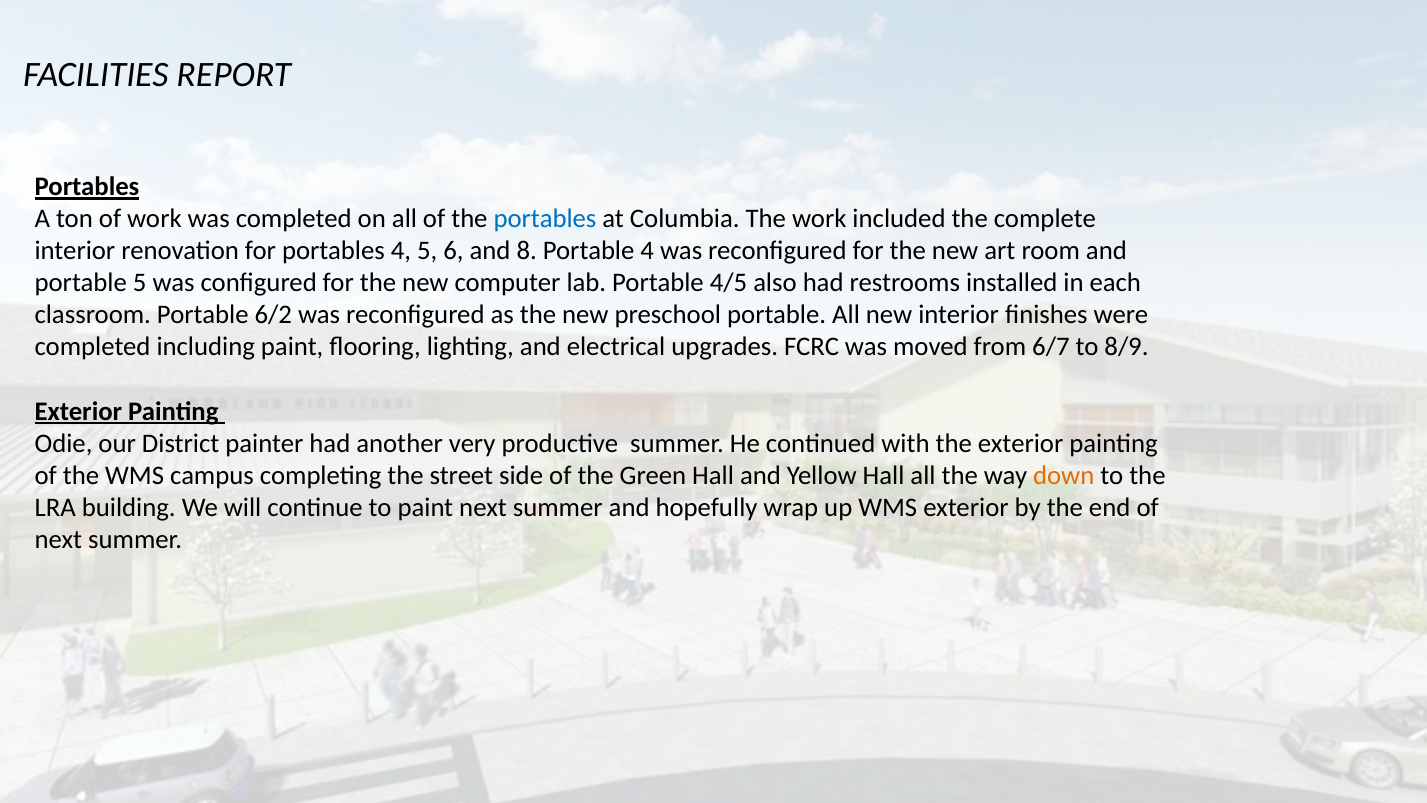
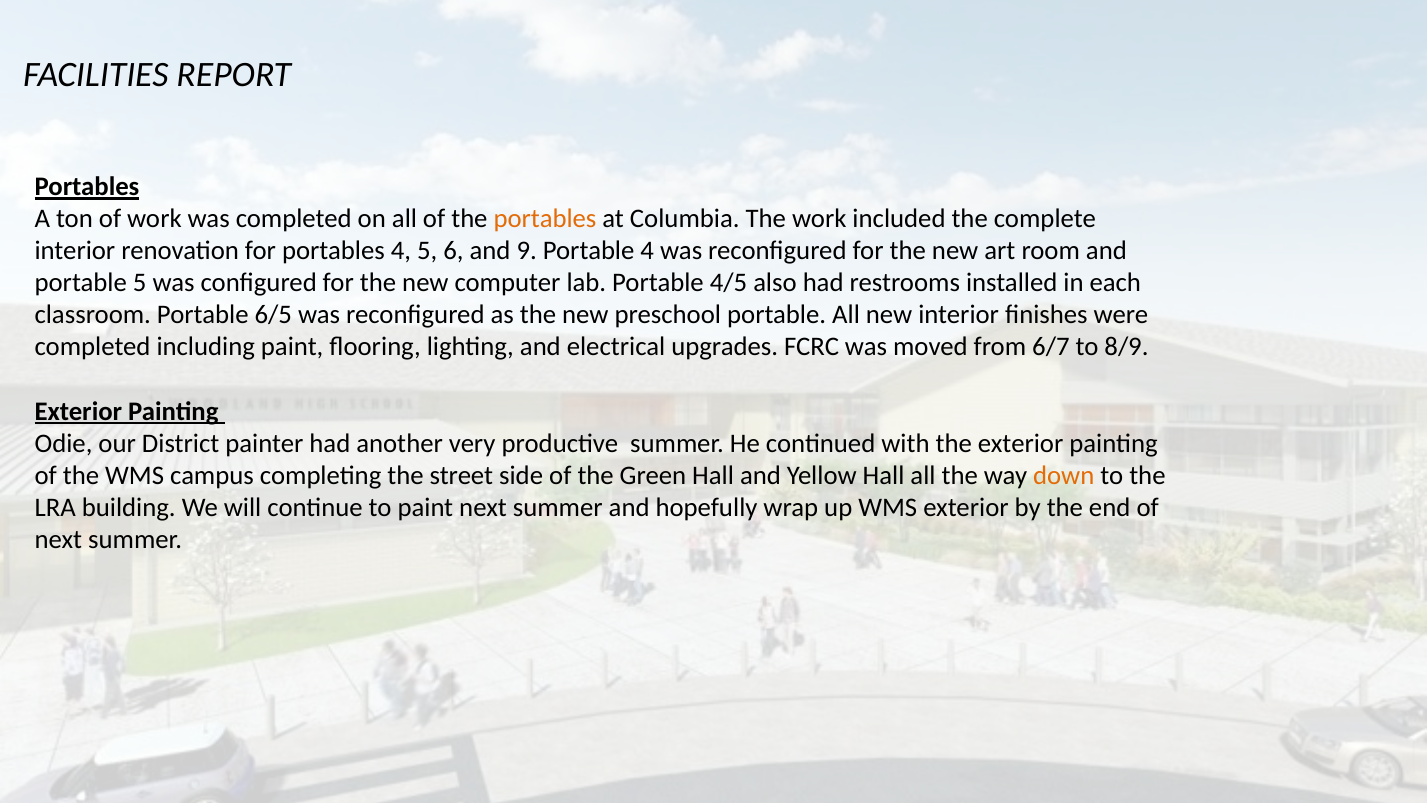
portables at (545, 219) colour: blue -> orange
8: 8 -> 9
6/2: 6/2 -> 6/5
